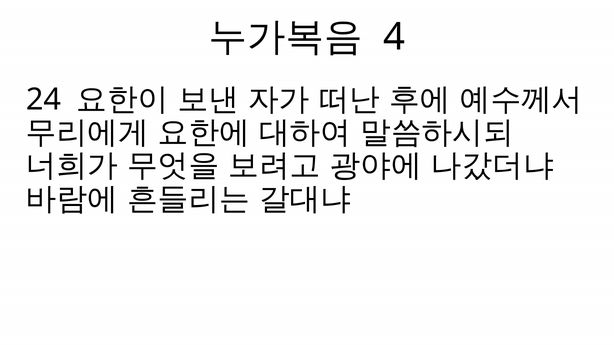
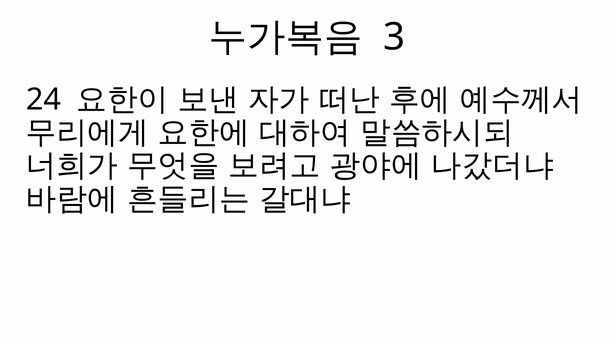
4: 4 -> 3
